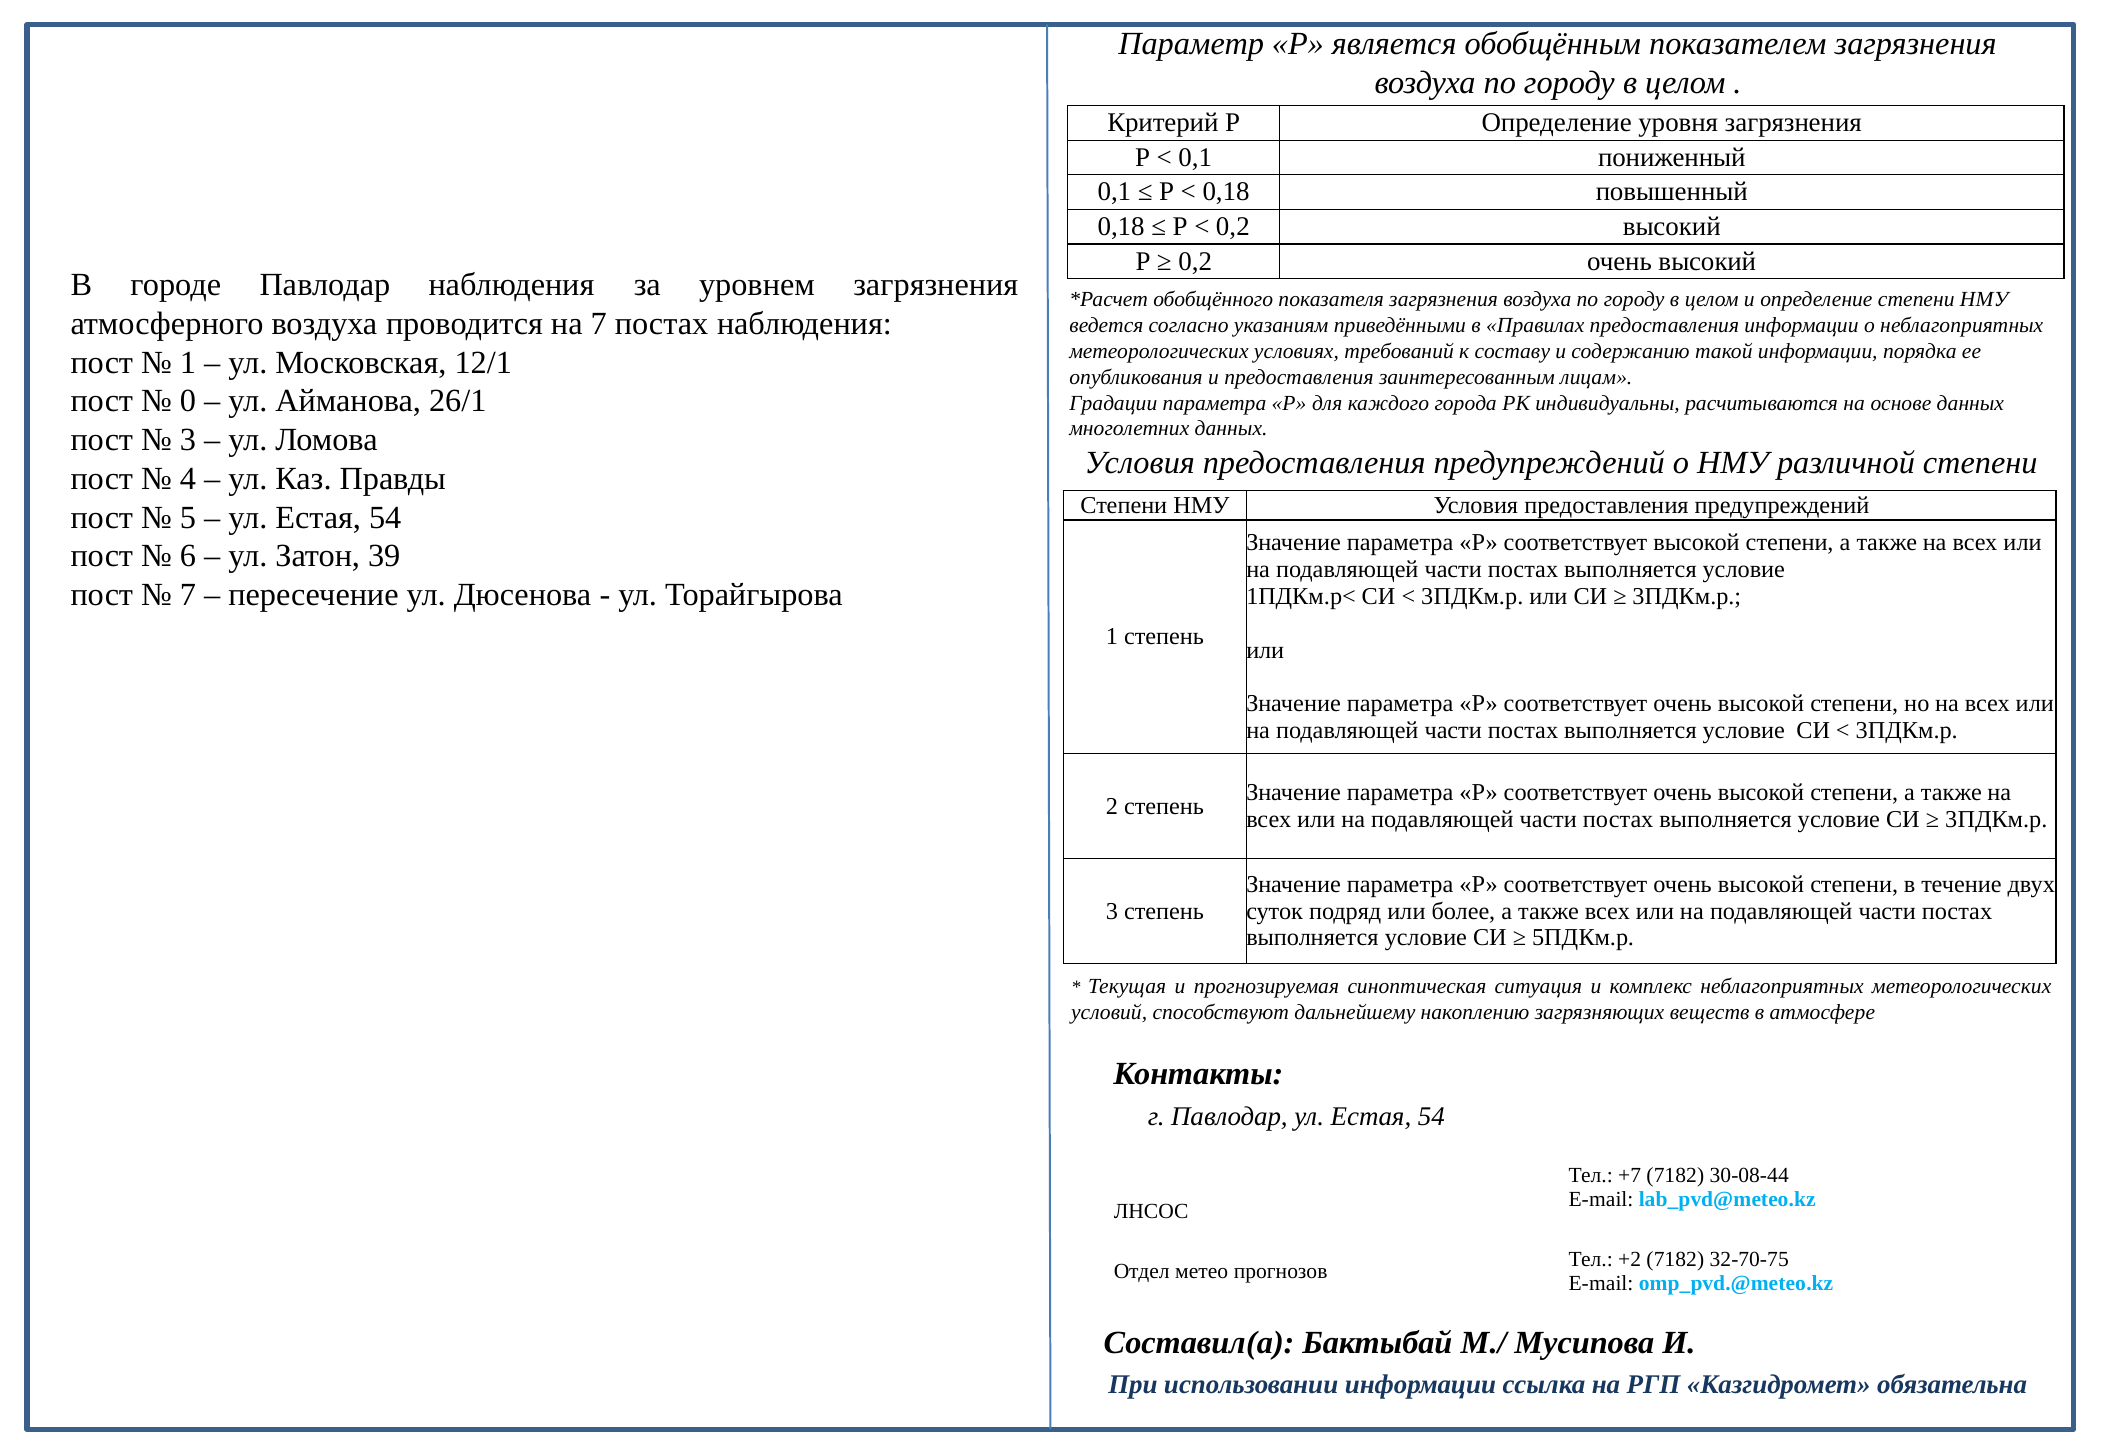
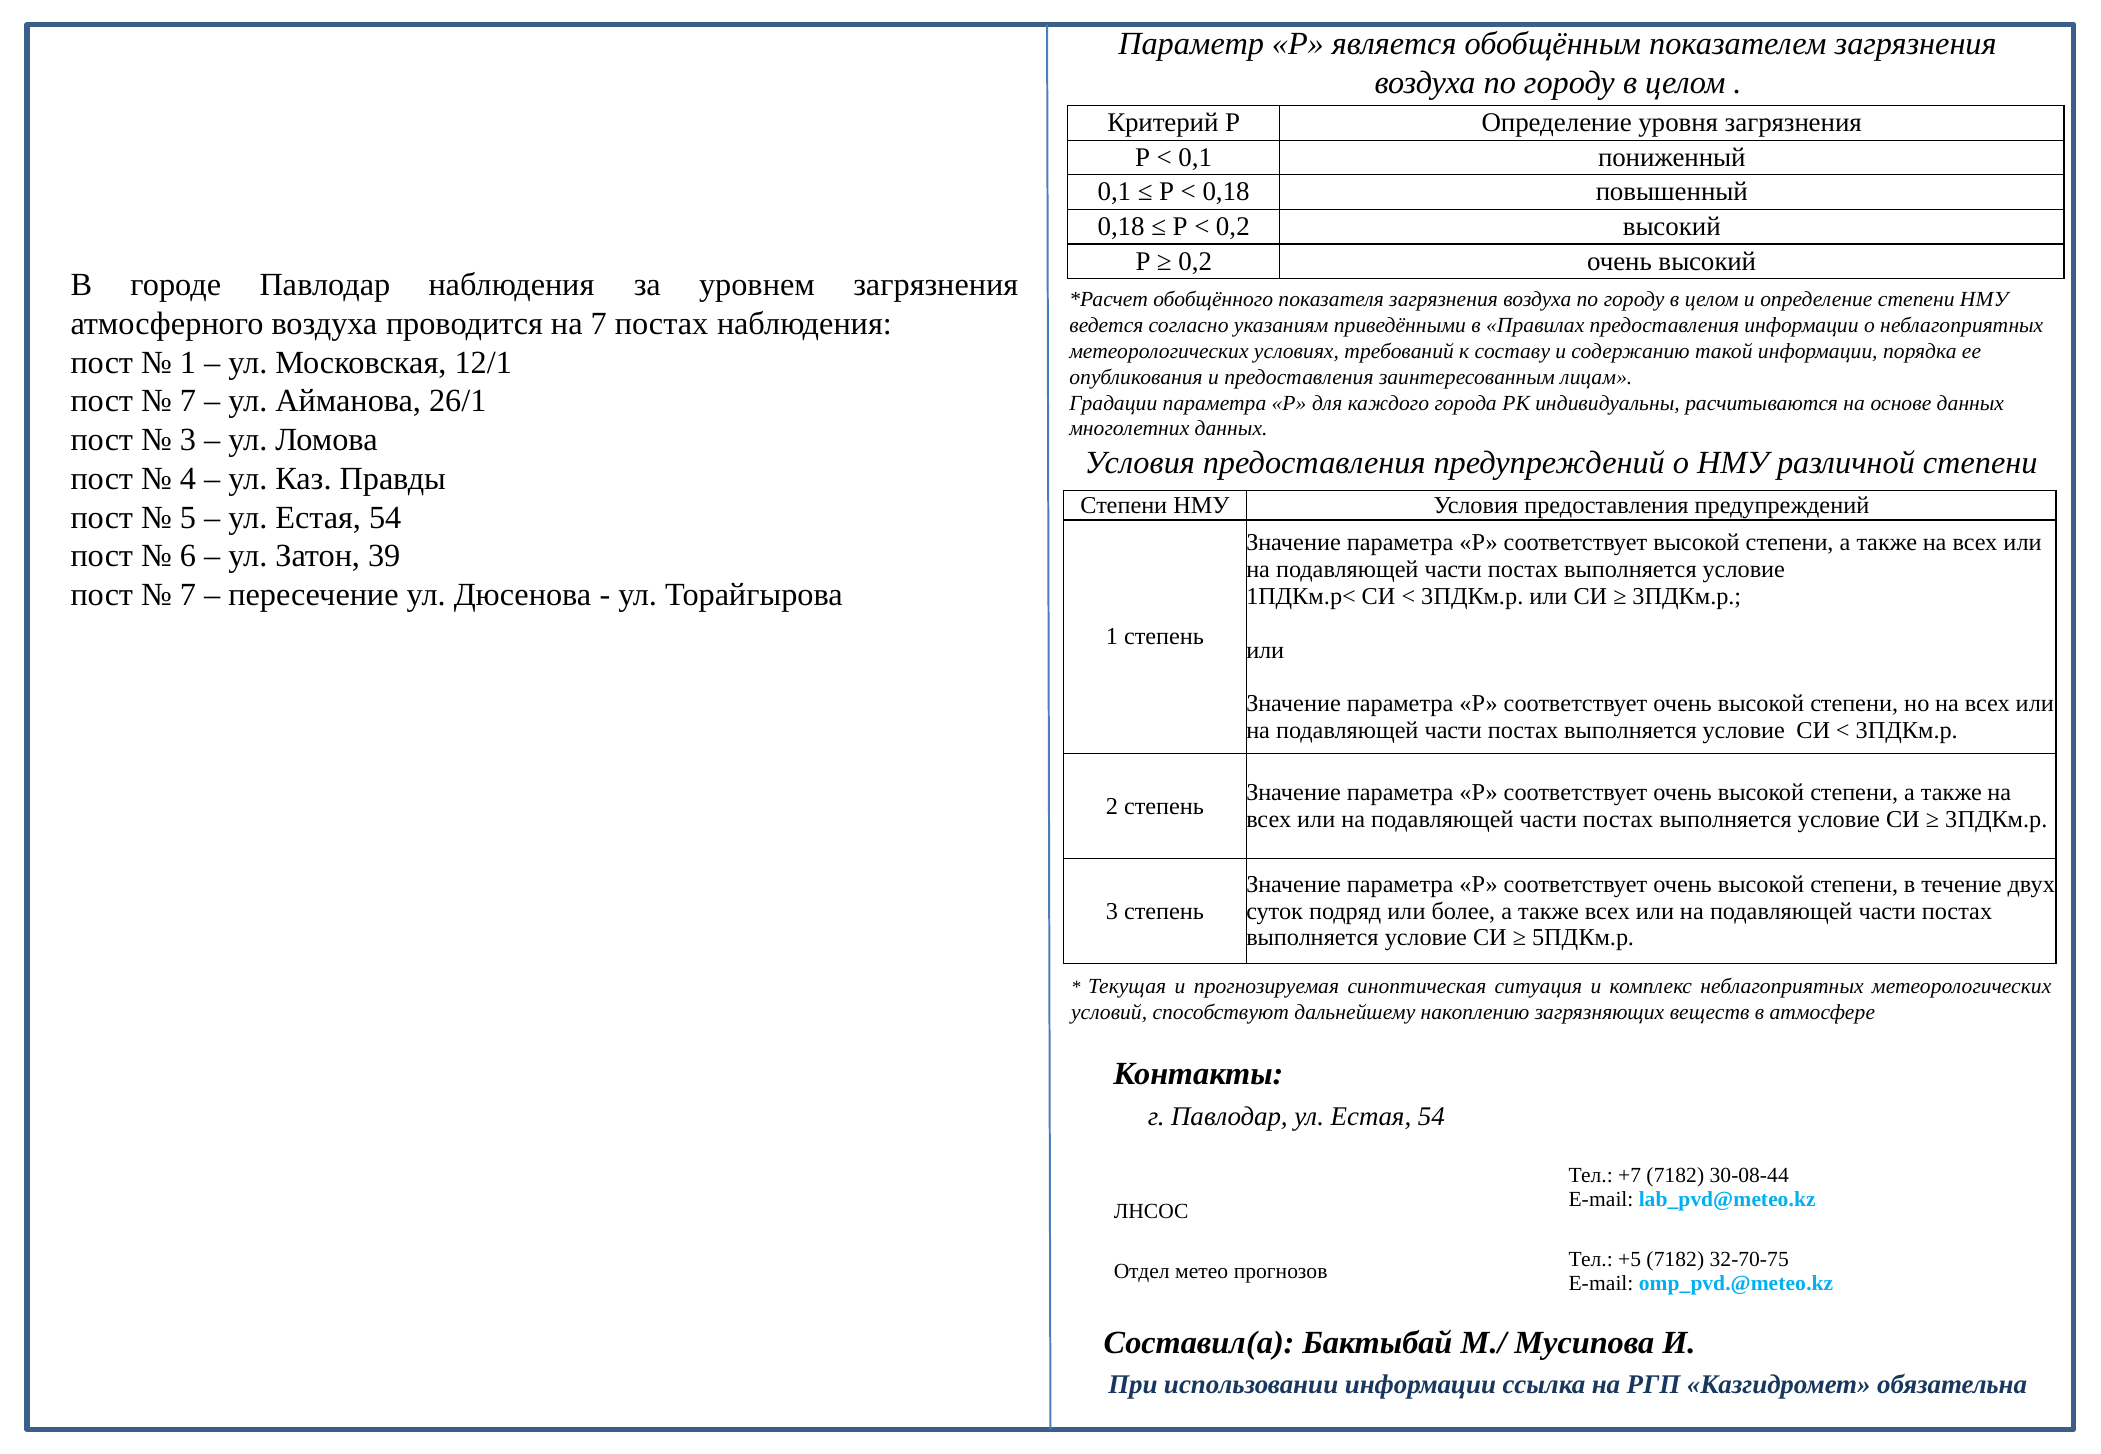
0 at (188, 401): 0 -> 7
+2: +2 -> +5
